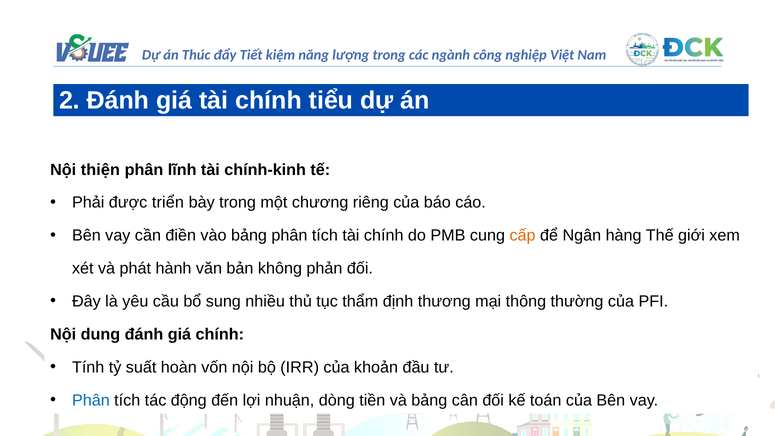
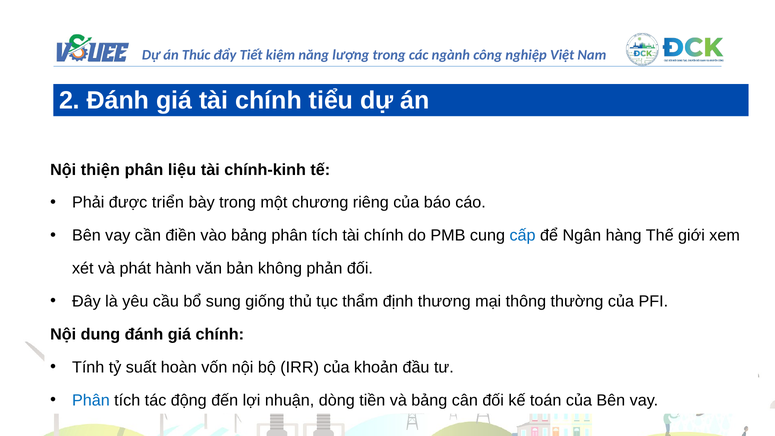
lĩnh: lĩnh -> liệu
cấp colour: orange -> blue
nhiều: nhiều -> giống
